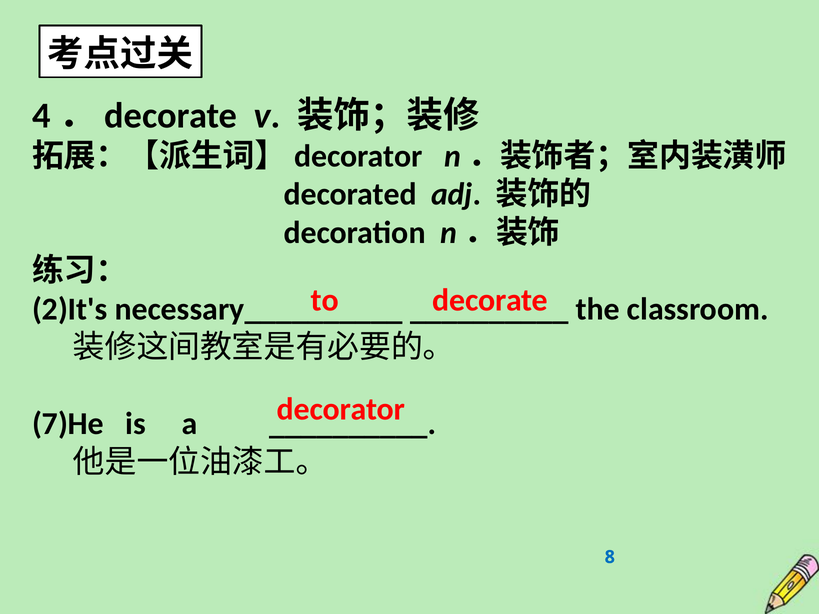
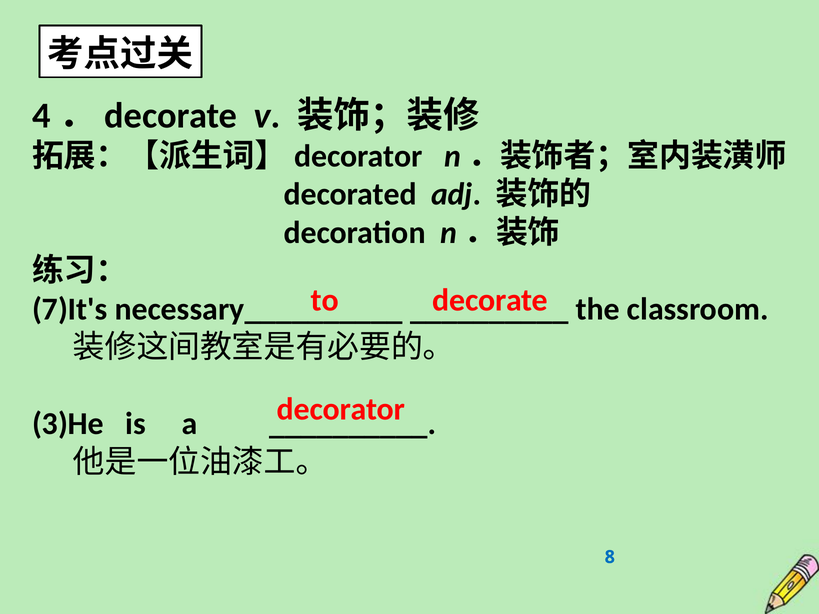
2)It's: 2)It's -> 7)It's
7)He: 7)He -> 3)He
